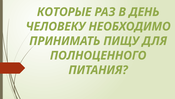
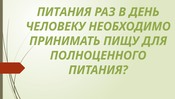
КОТОРЫЕ at (64, 12): КОТОРЫЕ -> ПИТАНИЯ
